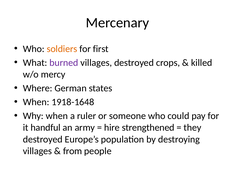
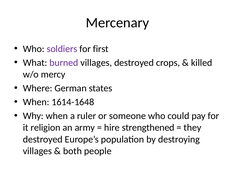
soldiers colour: orange -> purple
1918-1648: 1918-1648 -> 1614-1648
handful: handful -> religion
from: from -> both
